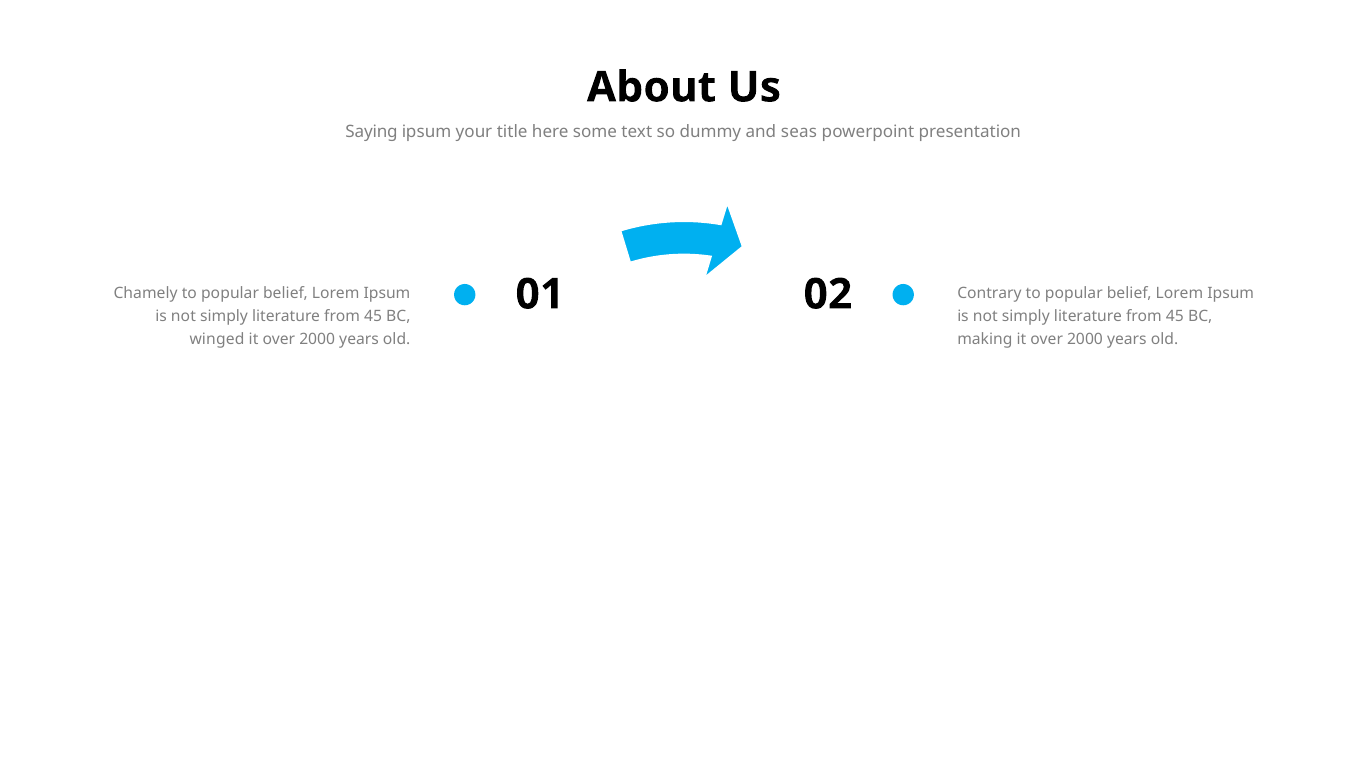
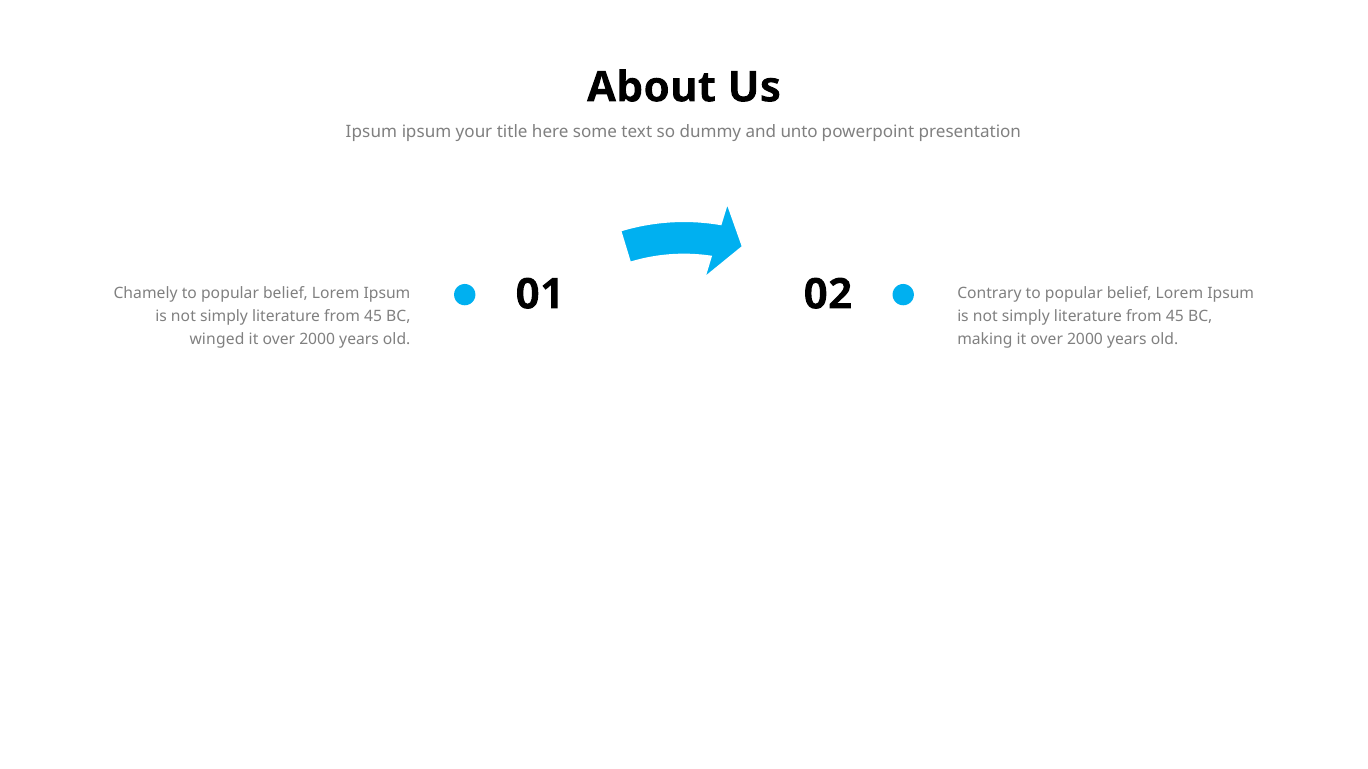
Saying at (372, 132): Saying -> Ipsum
seas: seas -> unto
